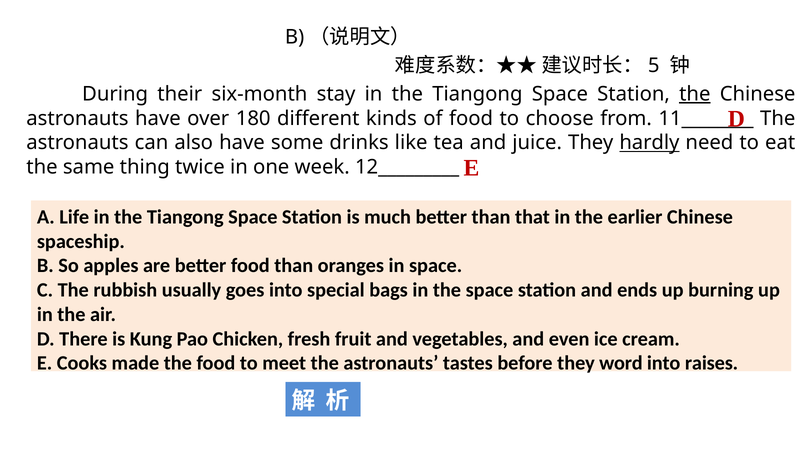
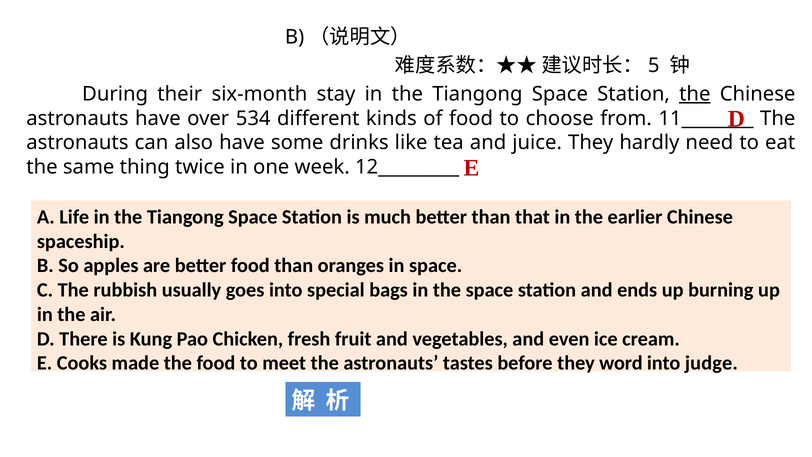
180: 180 -> 534
hardly underline: present -> none
raises: raises -> judge
